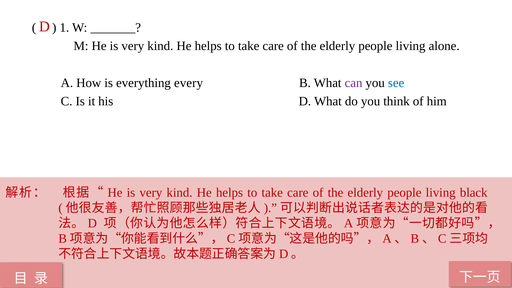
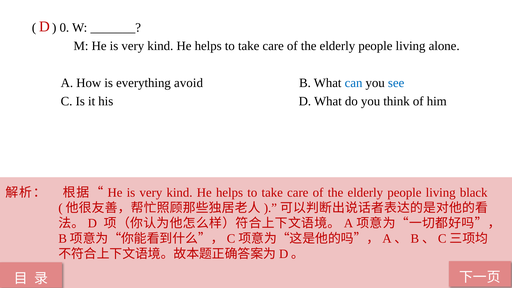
1: 1 -> 0
every: every -> avoid
can colour: purple -> blue
